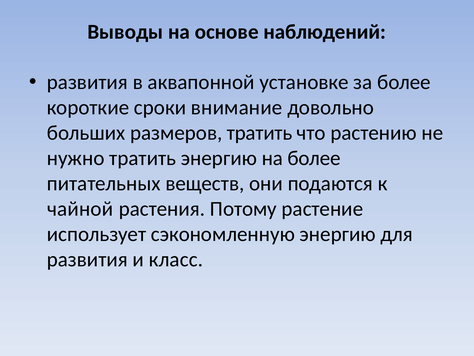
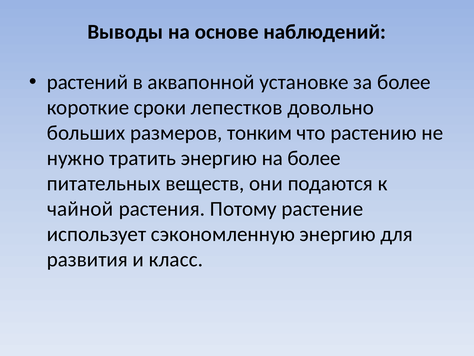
развития at (87, 82): развития -> растений
внимание: внимание -> лепестков
размеров тратить: тратить -> тонким
